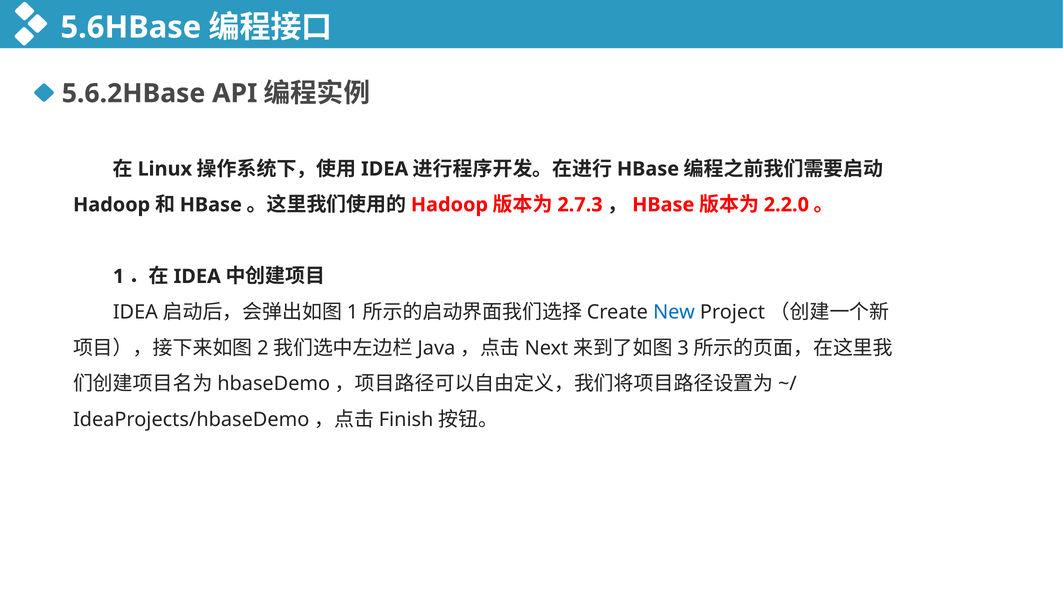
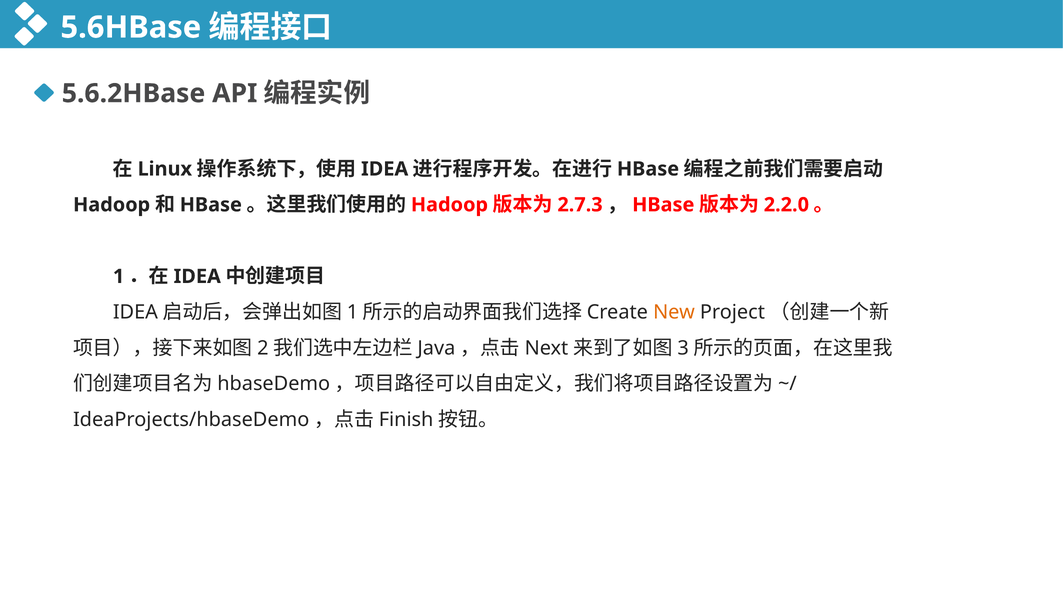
New colour: blue -> orange
